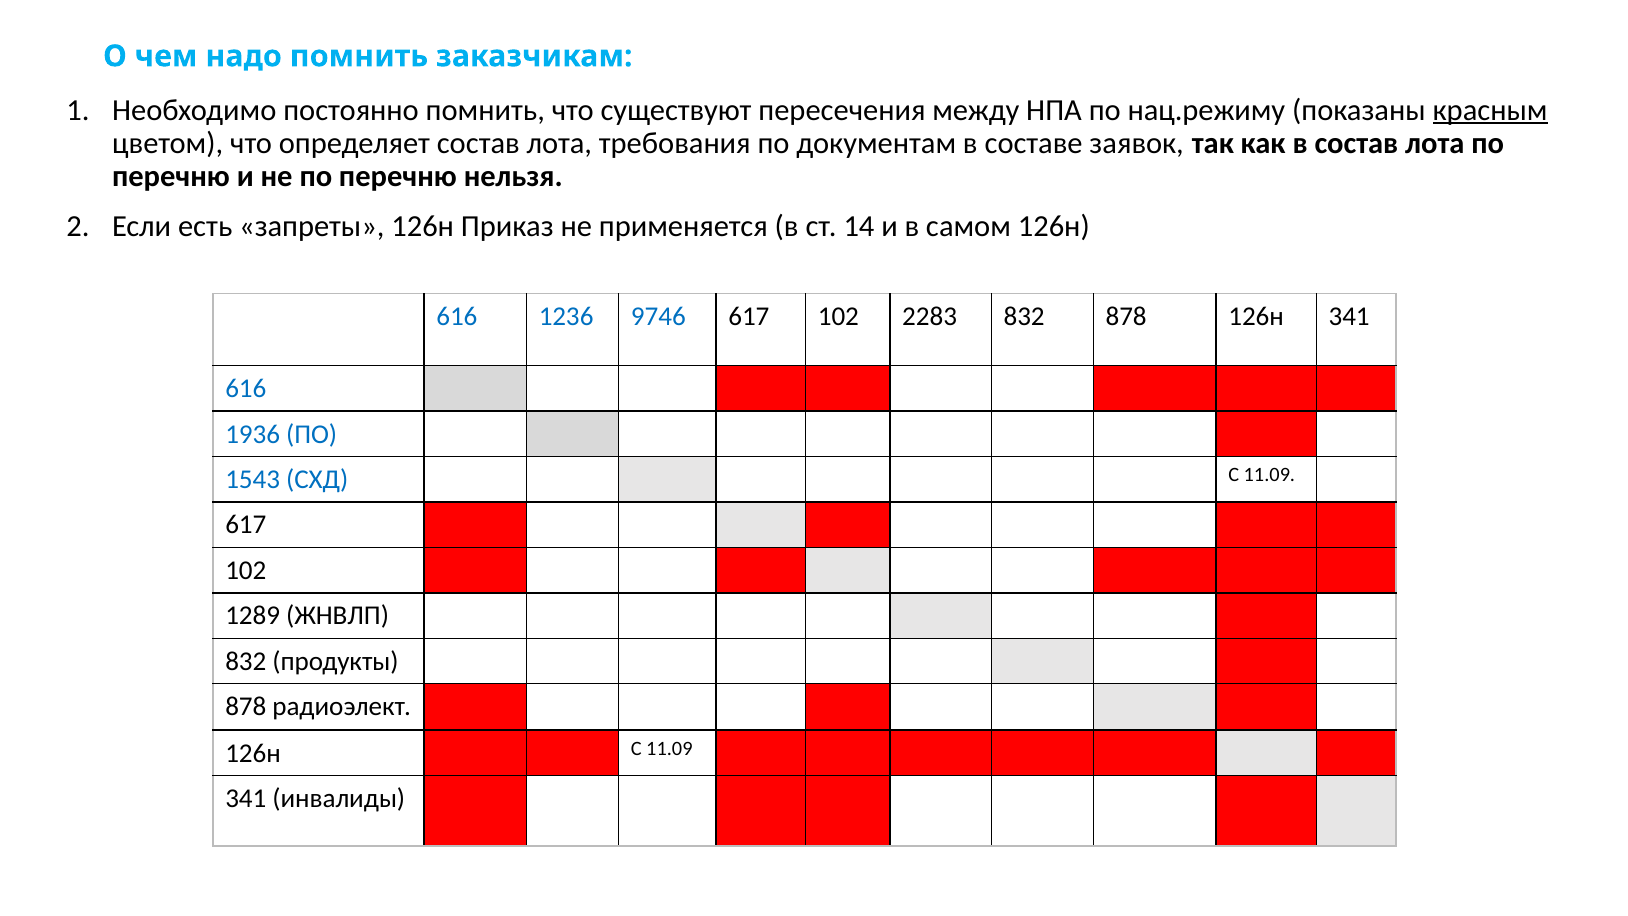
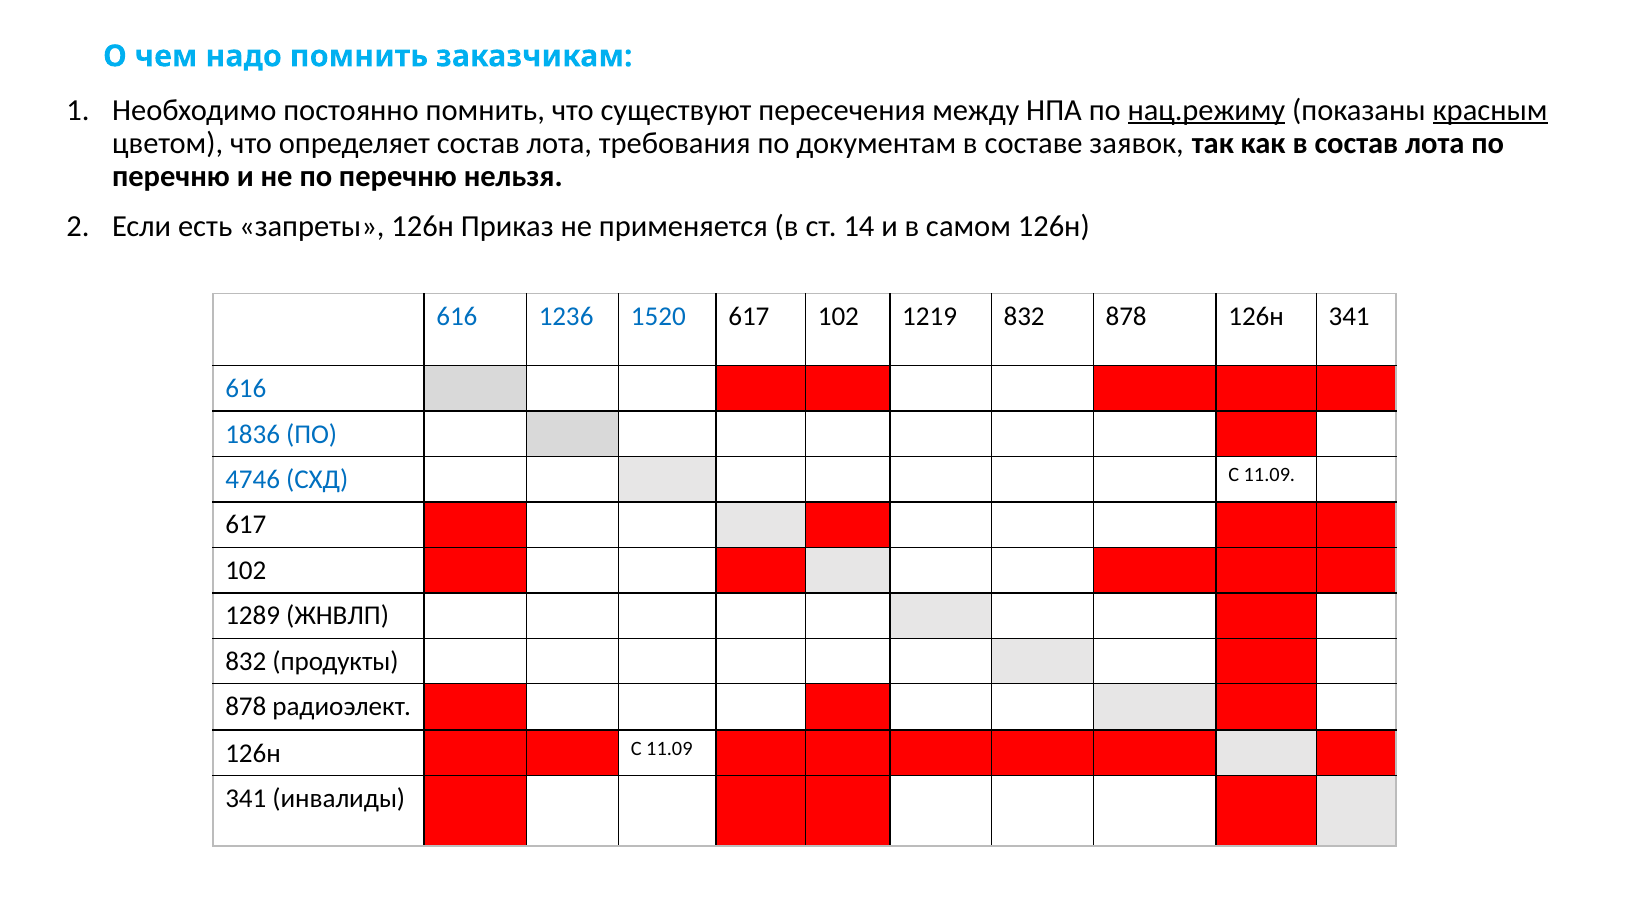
нац.режиму underline: none -> present
9746: 9746 -> 1520
2283: 2283 -> 1219
1936: 1936 -> 1836
1543: 1543 -> 4746
